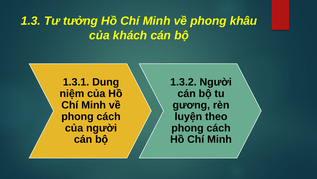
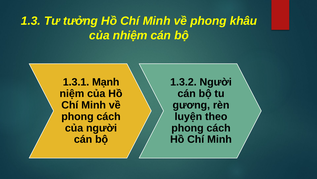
khách: khách -> nhiệm
Dung: Dung -> Mạnh
